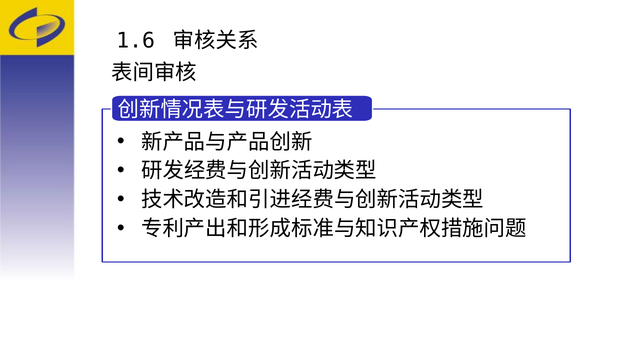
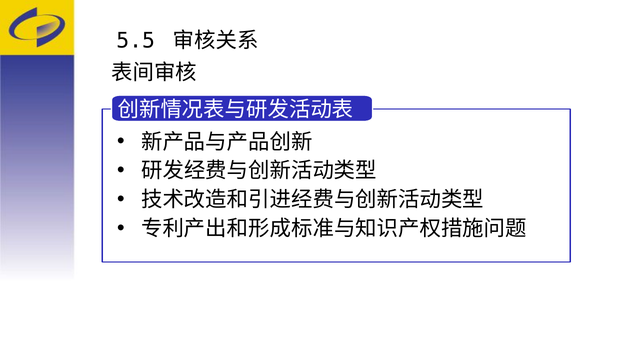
1.6: 1.6 -> 5.5
